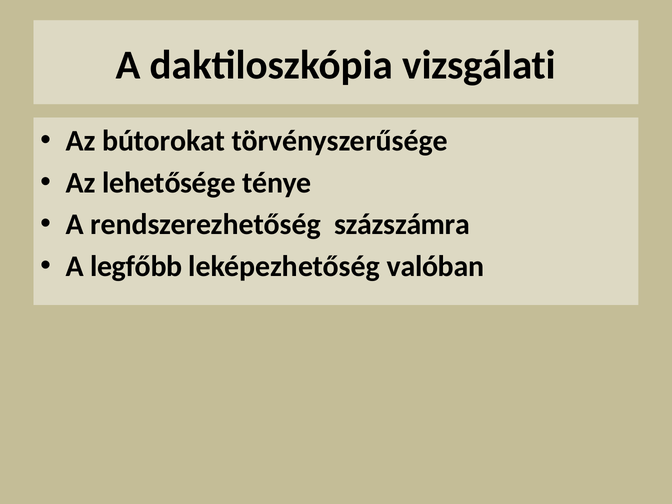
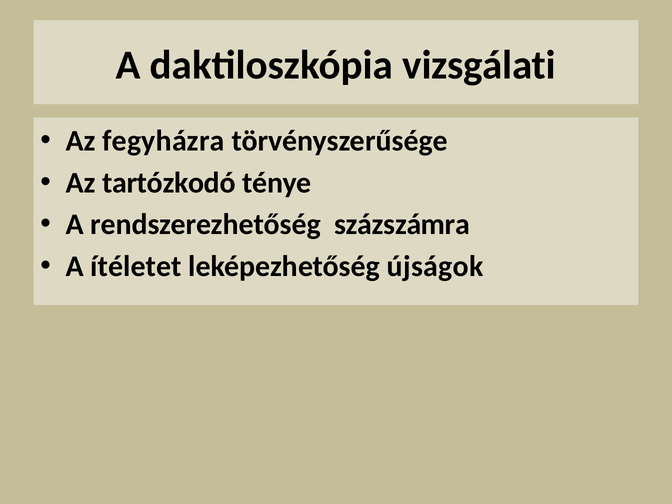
bútorokat: bútorokat -> fegyházra
lehetősége: lehetősége -> tartózkodó
legfőbb: legfőbb -> ítéletet
valóban: valóban -> újságok
